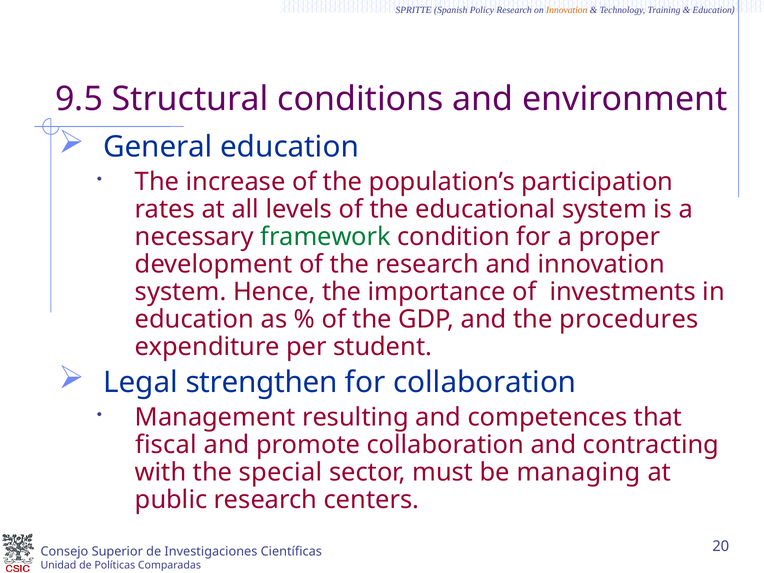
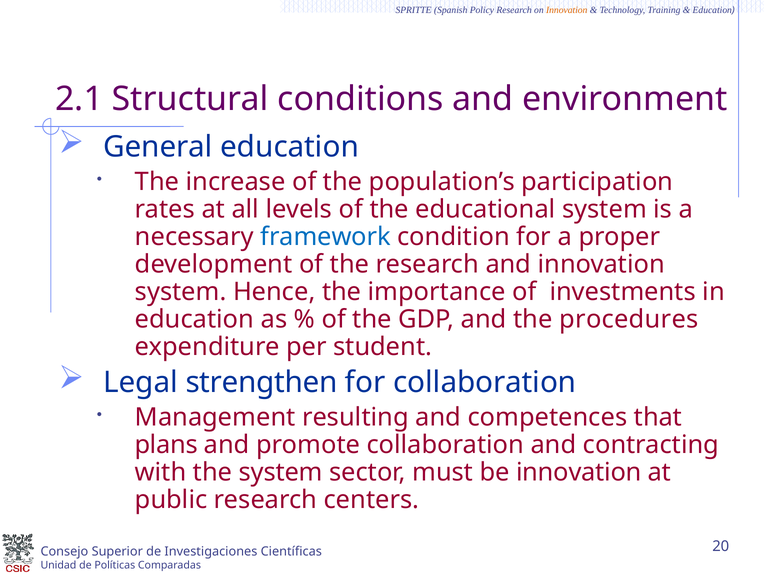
9.5: 9.5 -> 2.1
framework colour: green -> blue
fiscal: fiscal -> plans
the special: special -> system
be managing: managing -> innovation
